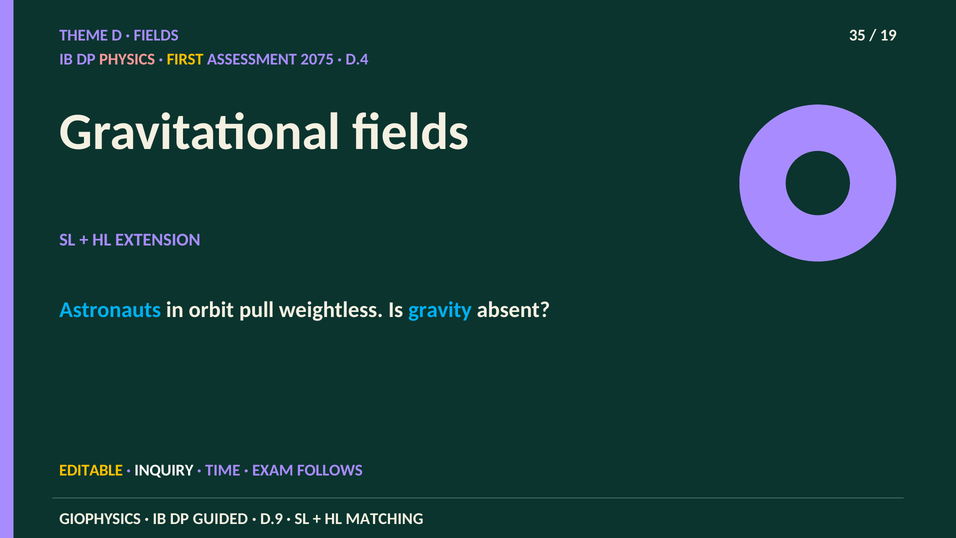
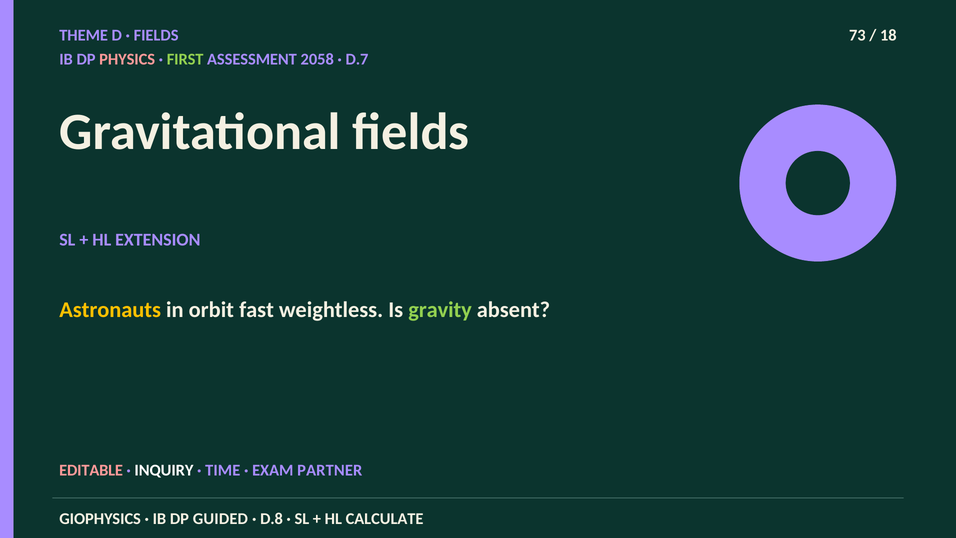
35: 35 -> 73
19: 19 -> 18
FIRST colour: yellow -> light green
2075: 2075 -> 2058
D.4: D.4 -> D.7
Astronauts colour: light blue -> yellow
pull: pull -> fast
gravity colour: light blue -> light green
EDITABLE colour: yellow -> pink
FOLLOWS: FOLLOWS -> PARTNER
D.9: D.9 -> D.8
MATCHING: MATCHING -> CALCULATE
